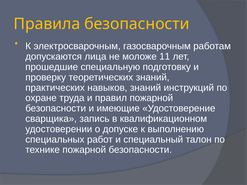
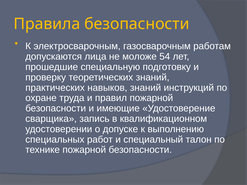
11: 11 -> 54
